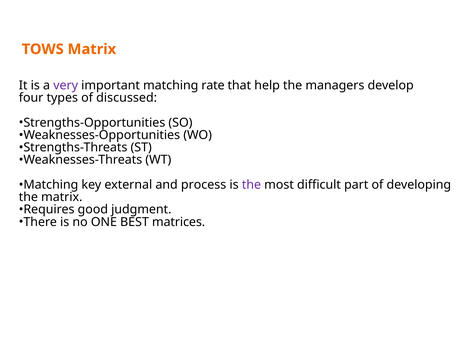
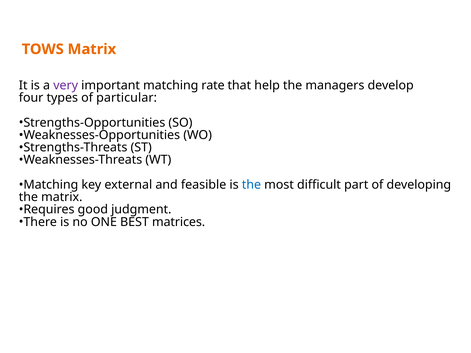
discussed: discussed -> particular
process: process -> feasible
the at (251, 185) colour: purple -> blue
